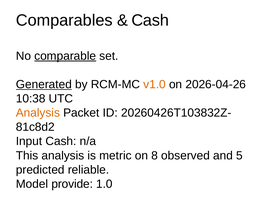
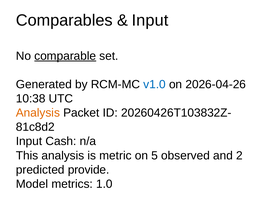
Cash at (150, 20): Cash -> Input
Generated underline: present -> none
v1.0 colour: orange -> blue
8: 8 -> 5
5: 5 -> 2
reliable: reliable -> provide
provide: provide -> metrics
